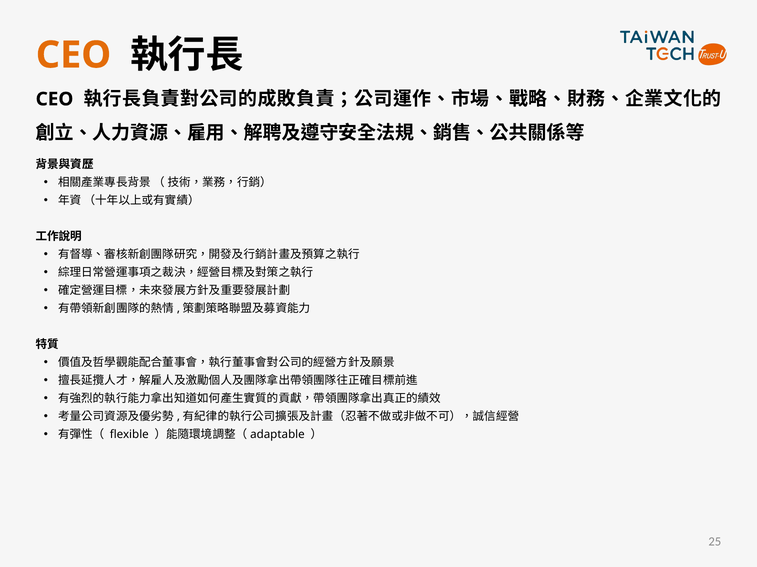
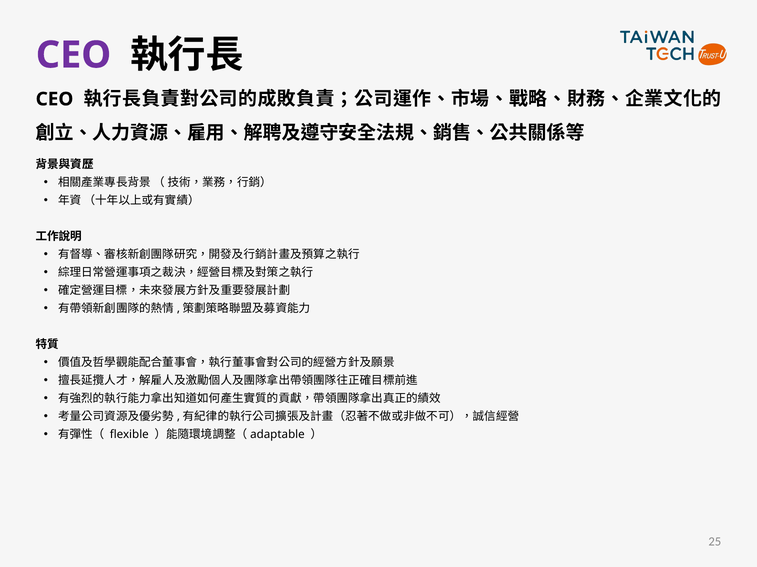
CEO at (73, 55) colour: orange -> purple
